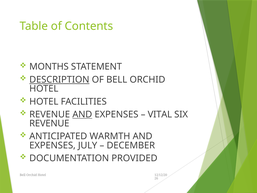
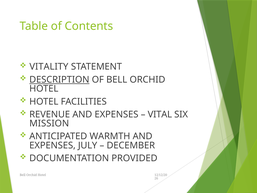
MONTHS: MONTHS -> VITALITY
AND at (82, 114) underline: present -> none
REVENUE at (49, 123): REVENUE -> MISSION
